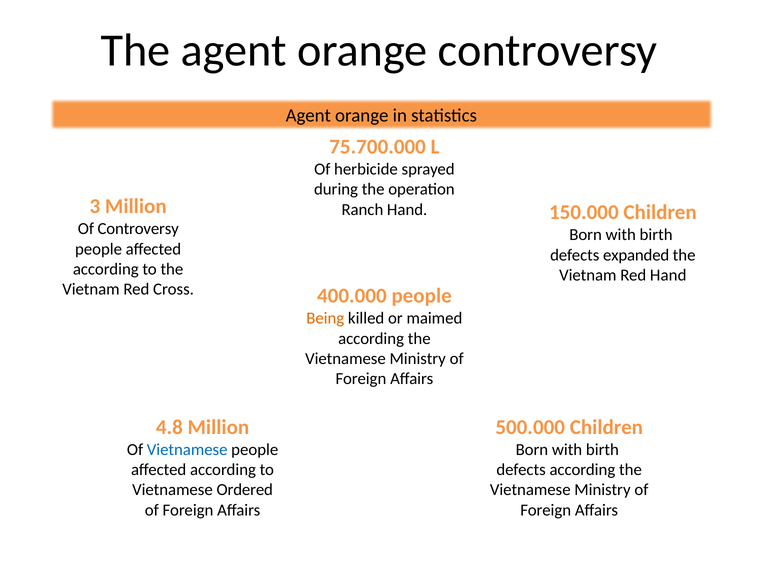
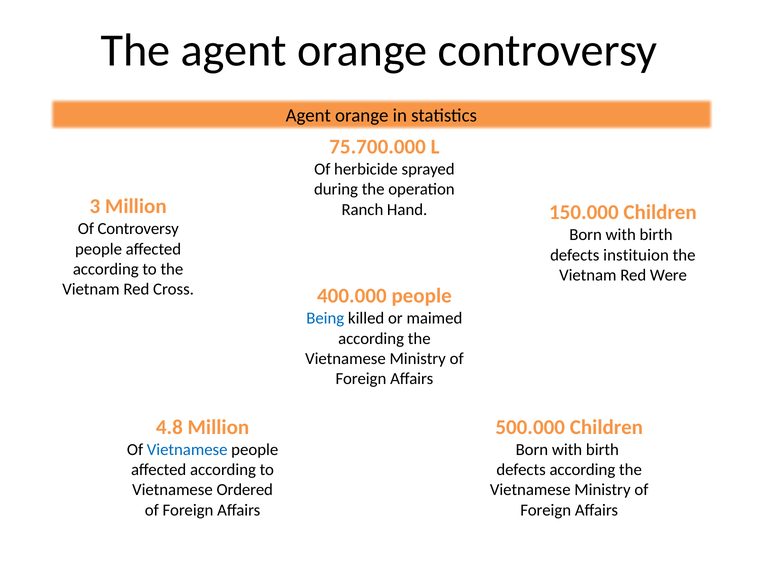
expanded: expanded -> instituion
Red Hand: Hand -> Were
Being colour: orange -> blue
